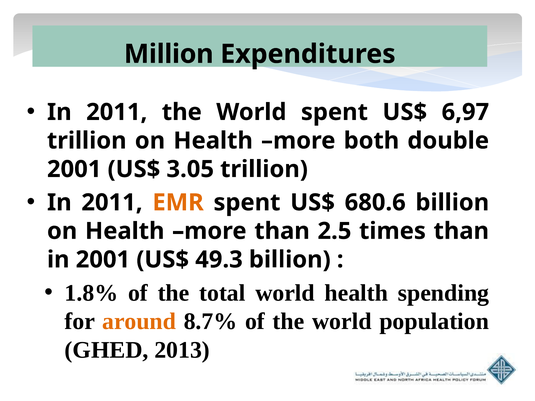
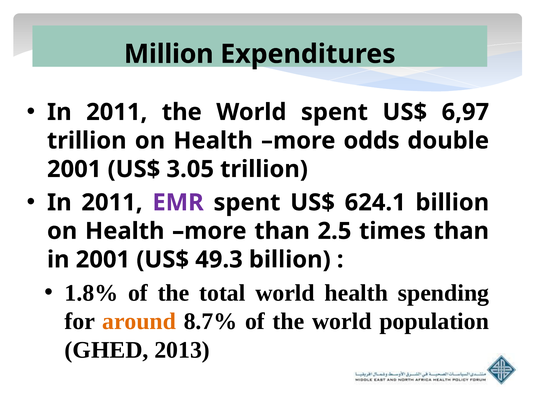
both: both -> odds
EMR colour: orange -> purple
680.6: 680.6 -> 624.1
